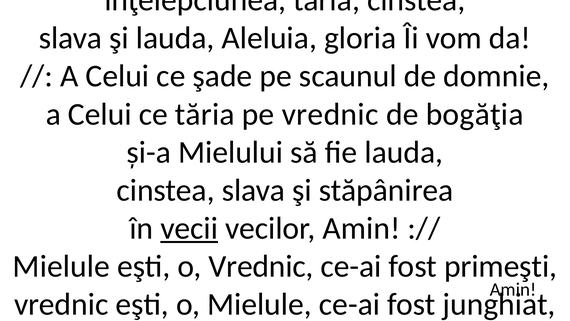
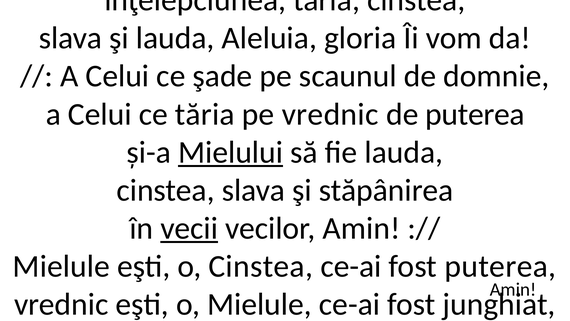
de bogăţia: bogăţia -> puterea
Mielului underline: none -> present
o Vrednic: Vrednic -> Cinstea
fost primeşti: primeşti -> puterea
